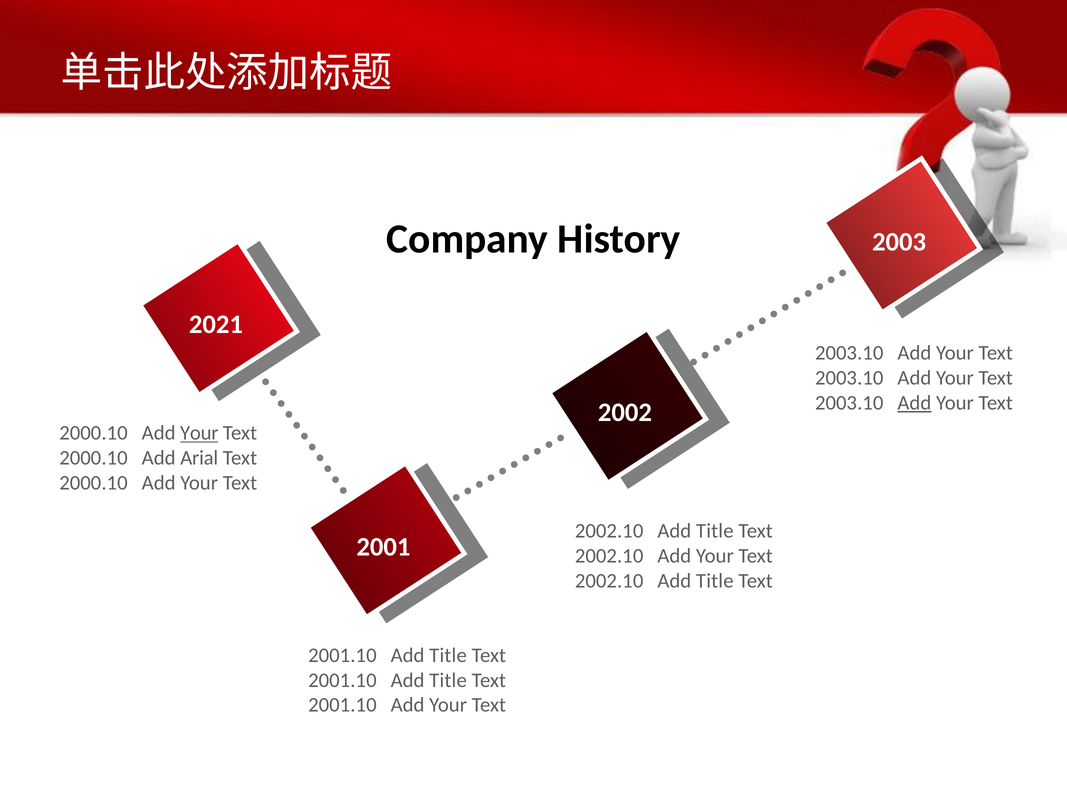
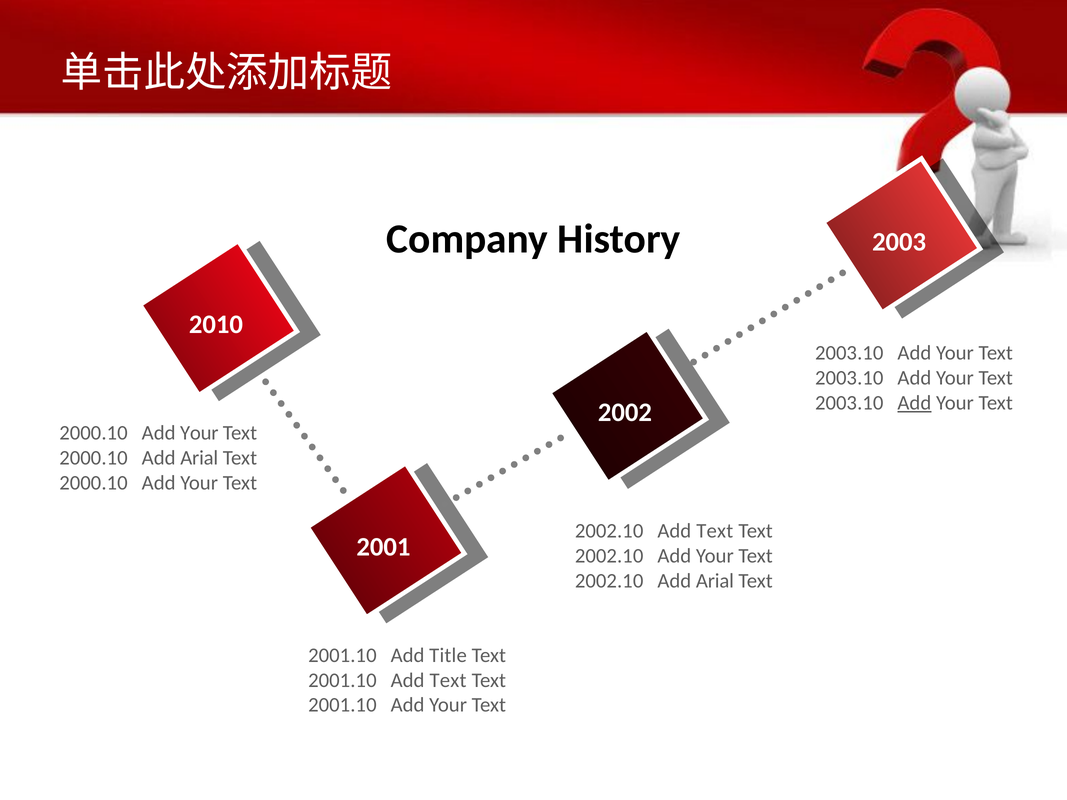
2021: 2021 -> 2010
Your at (199, 433) underline: present -> none
Title at (715, 531): Title -> Text
Title at (715, 581): Title -> Arial
Title at (448, 680): Title -> Text
